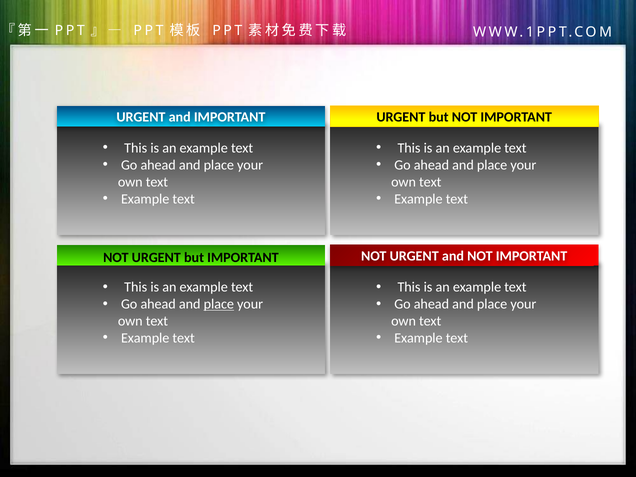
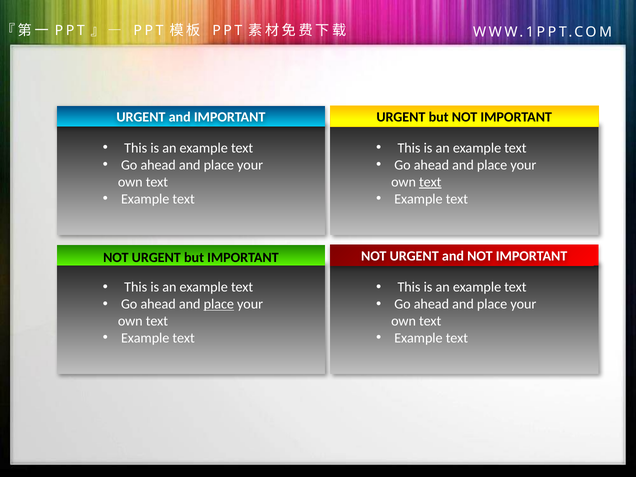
text at (430, 182) underline: none -> present
